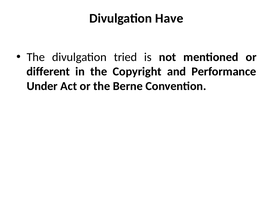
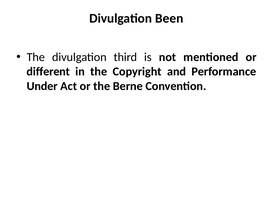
Have: Have -> Been
tried: tried -> third
